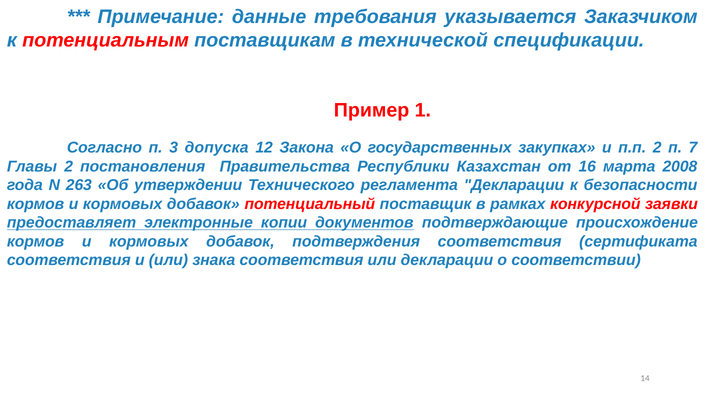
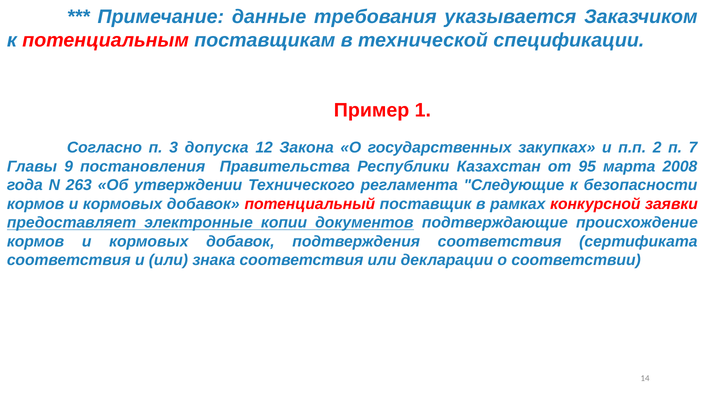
Главы 2: 2 -> 9
16: 16 -> 95
регламента Декларации: Декларации -> Следующие
